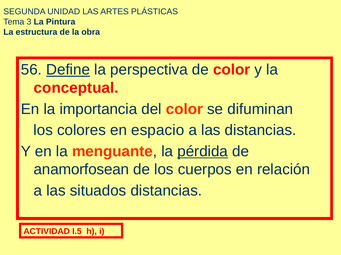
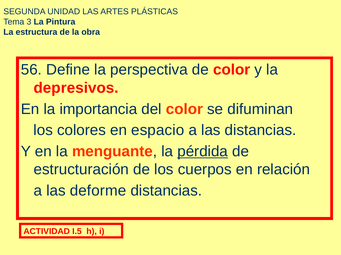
Define underline: present -> none
conceptual: conceptual -> depresivos
anamorfosean: anamorfosean -> estructuración
situados: situados -> deforme
